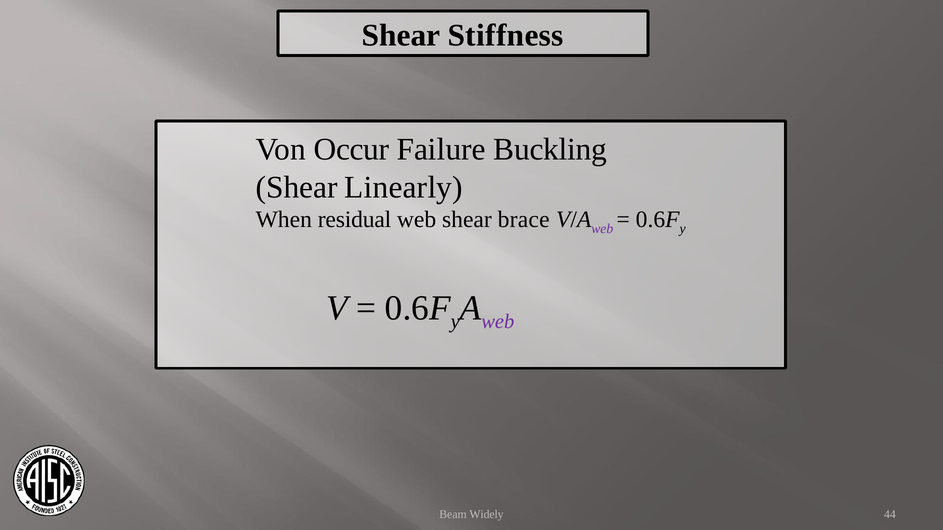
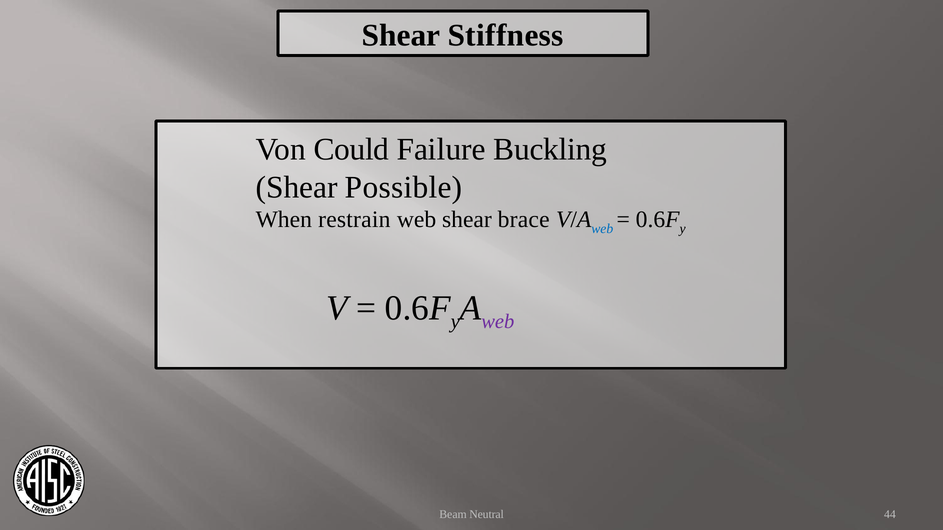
Occur: Occur -> Could
Linearly: Linearly -> Possible
residual: residual -> restrain
web at (602, 229) colour: purple -> blue
Widely: Widely -> Neutral
